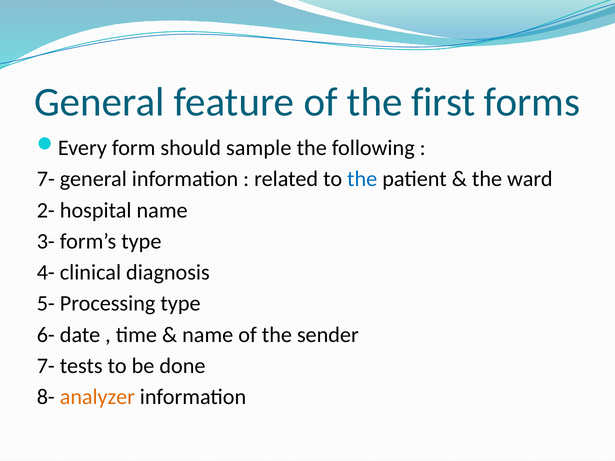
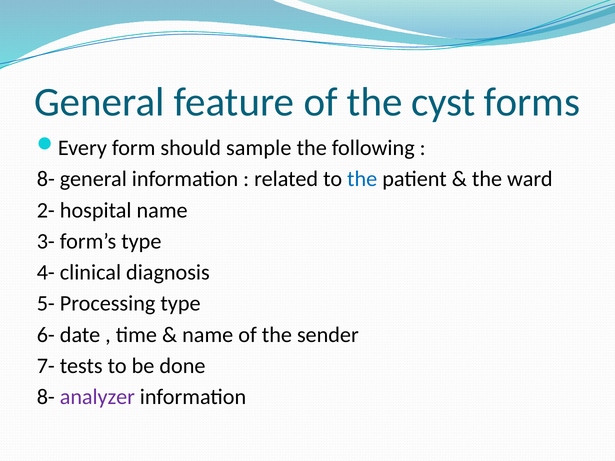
first: first -> cyst
7- at (46, 179): 7- -> 8-
analyzer colour: orange -> purple
